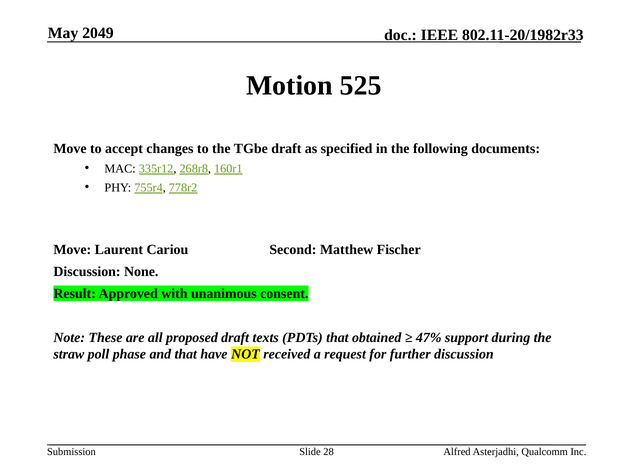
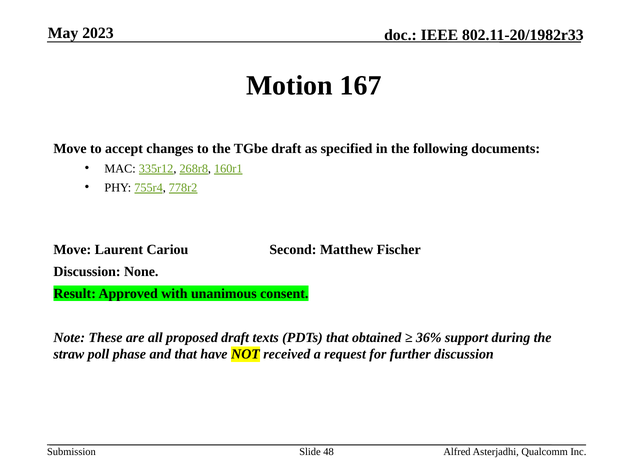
2049: 2049 -> 2023
525: 525 -> 167
47%: 47% -> 36%
28: 28 -> 48
